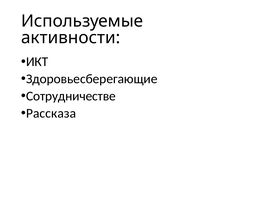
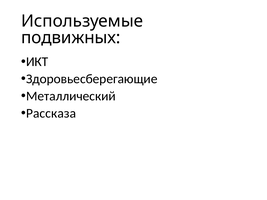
активности: активности -> подвижных
Сотрудничестве: Сотрудничестве -> Металлический
